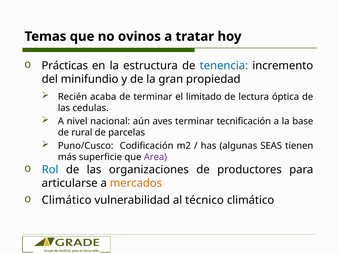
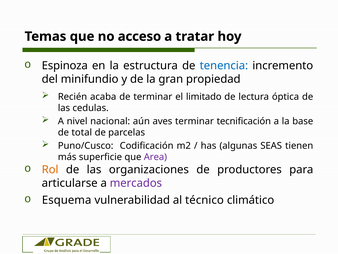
ovinos: ovinos -> acceso
Prácticas: Prácticas -> Espinoza
rural: rural -> total
Rol colour: blue -> orange
mercados colour: orange -> purple
Climático at (67, 200): Climático -> Esquema
